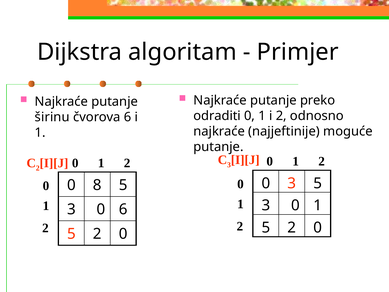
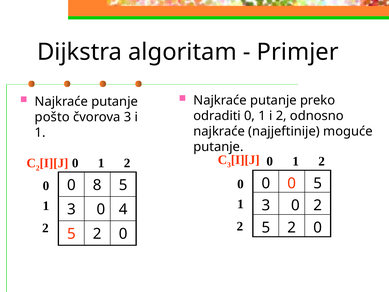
širinu: širinu -> pošto
čvorova 6: 6 -> 3
3 at (292, 183): 3 -> 0
1 at (318, 205): 1 -> 2
0 6: 6 -> 4
